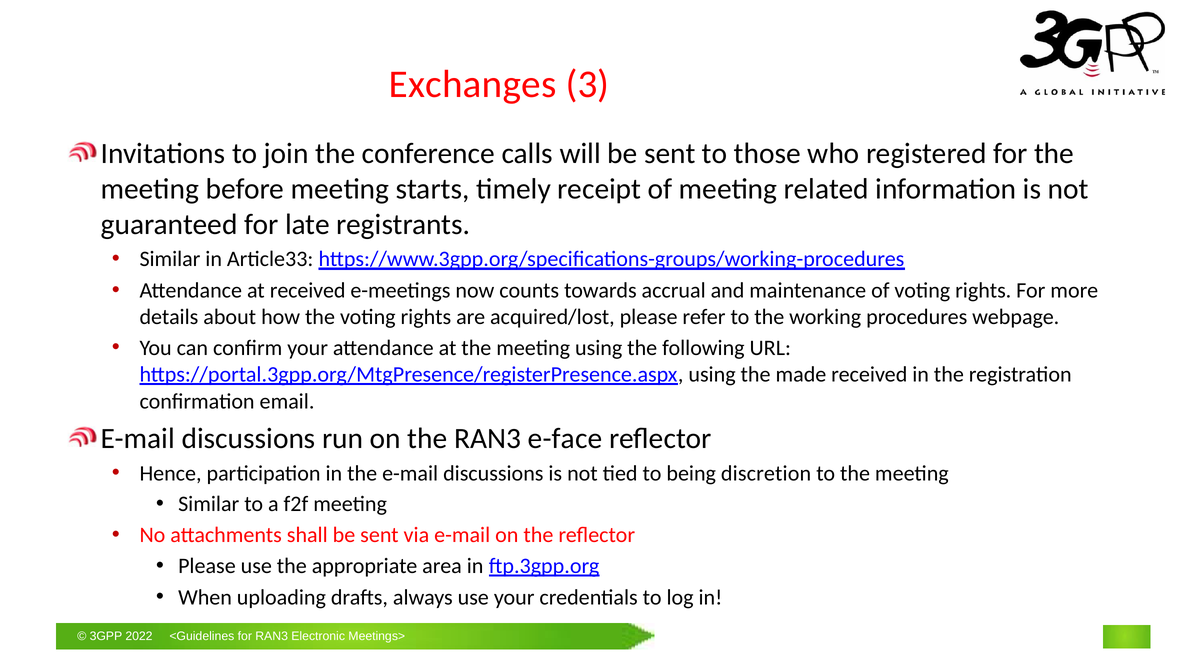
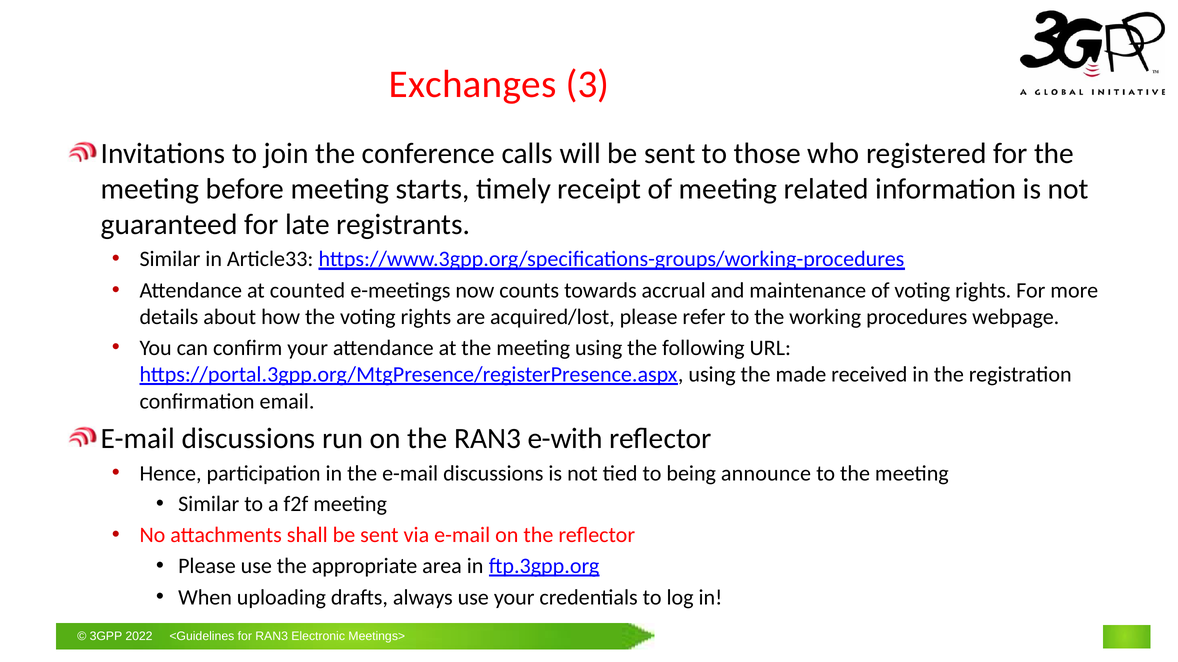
at received: received -> counted
e-face: e-face -> e-with
discretion: discretion -> announce
